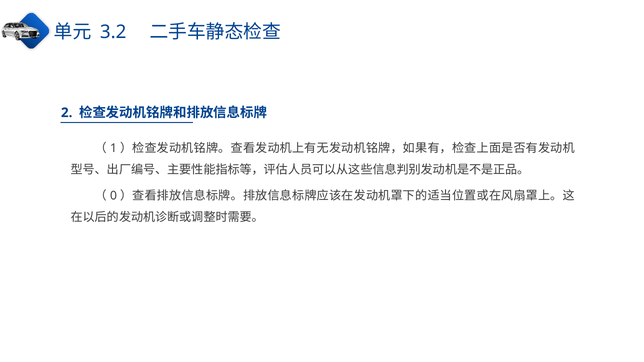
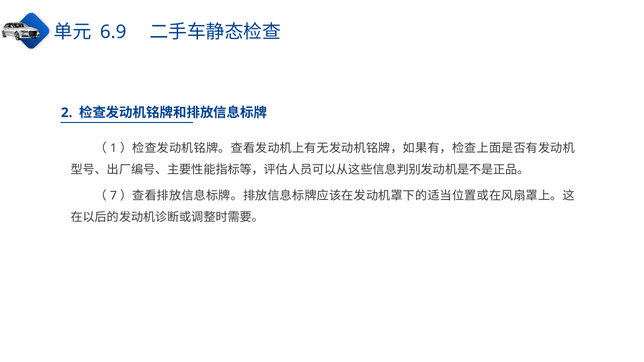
3.2: 3.2 -> 6.9
0: 0 -> 7
